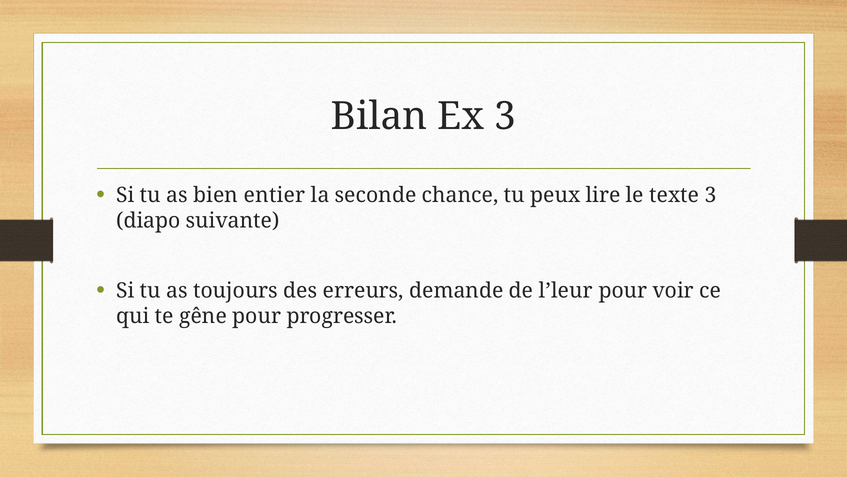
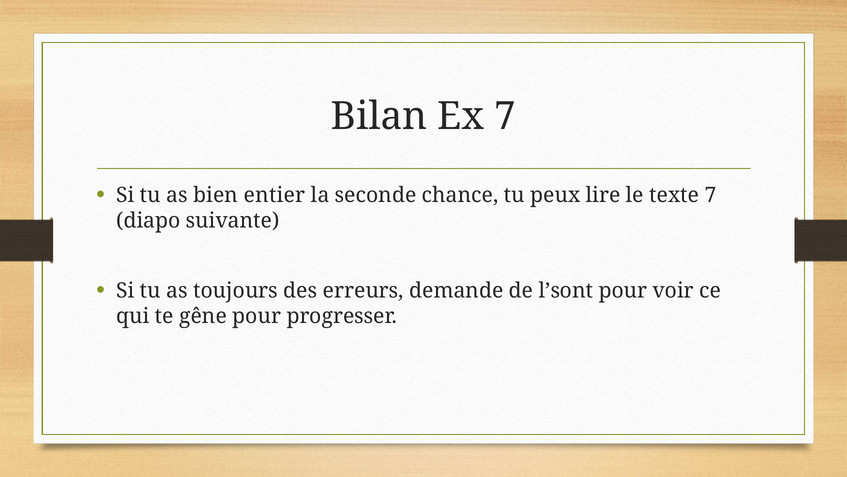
Ex 3: 3 -> 7
texte 3: 3 -> 7
l’leur: l’leur -> l’sont
